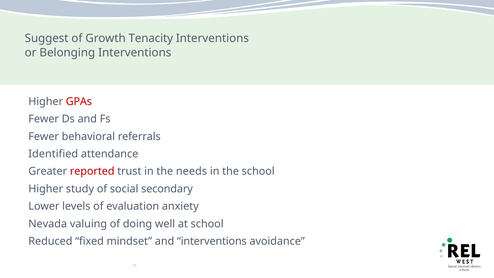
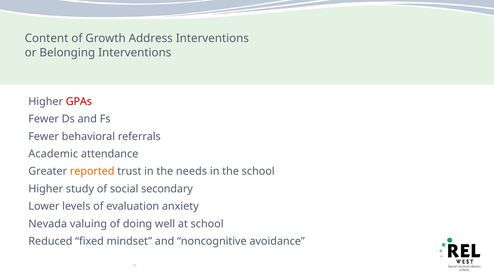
Suggest: Suggest -> Content
Tenacity: Tenacity -> Address
Identified: Identified -> Academic
reported colour: red -> orange
and interventions: interventions -> noncognitive
